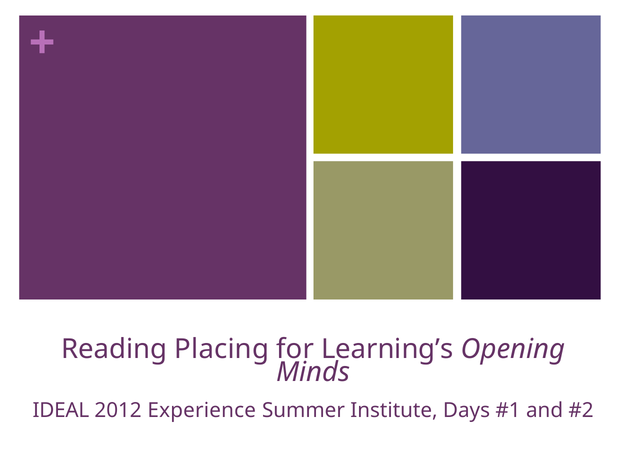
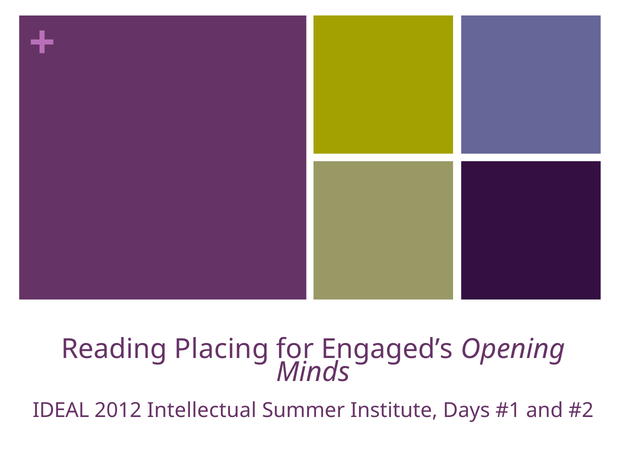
Learning’s: Learning’s -> Engaged’s
Experience: Experience -> Intellectual
